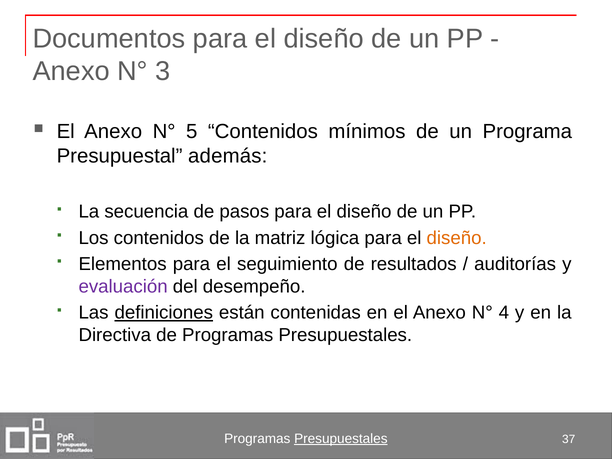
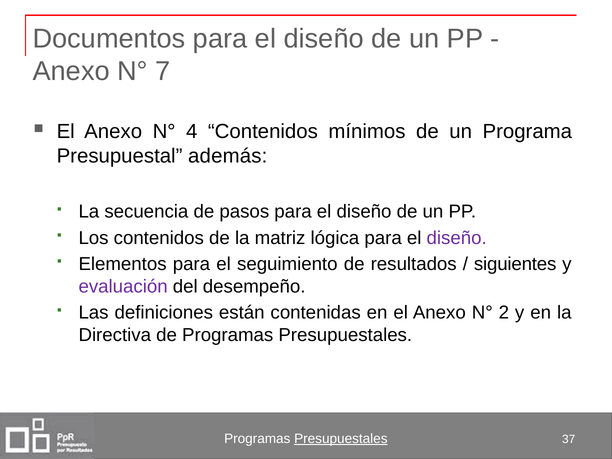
3: 3 -> 7
5: 5 -> 4
diseño at (457, 238) colour: orange -> purple
auditorías: auditorías -> siguientes
definiciones underline: present -> none
4: 4 -> 2
